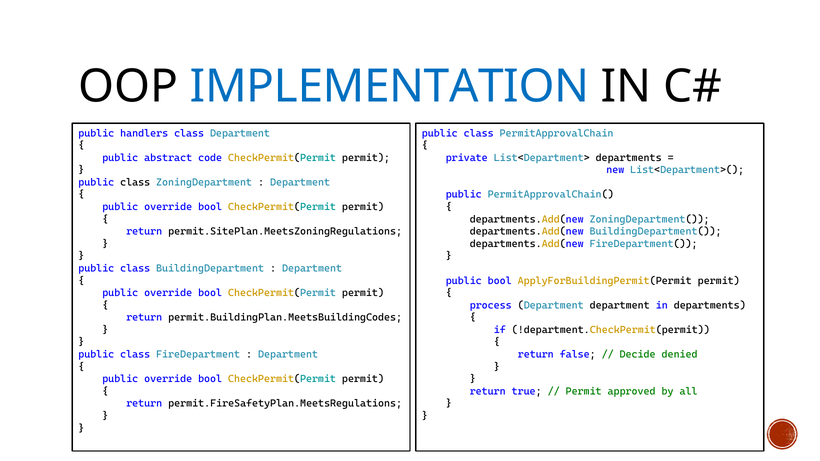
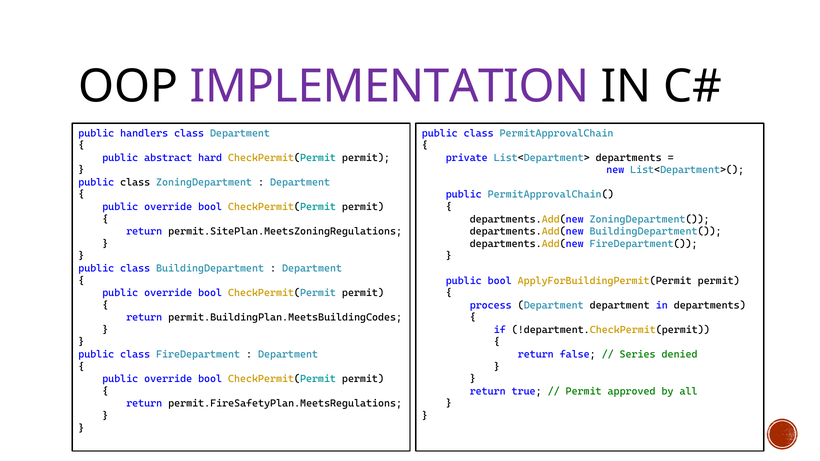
IMPLEMENTATION colour: blue -> purple
code: code -> hard
Decide: Decide -> Series
